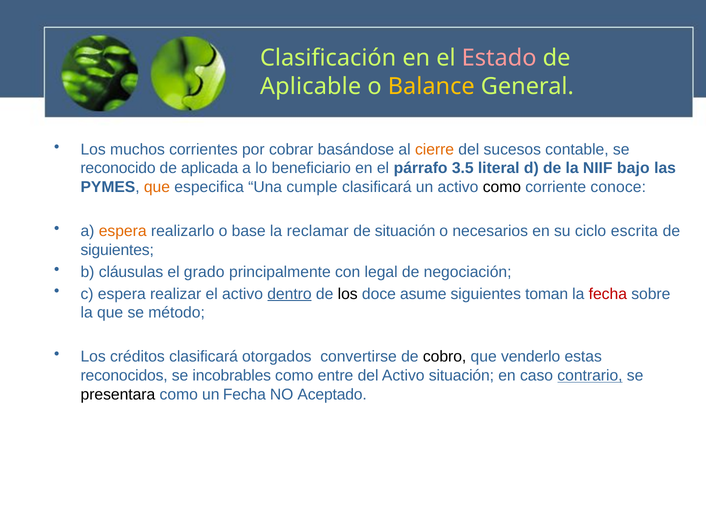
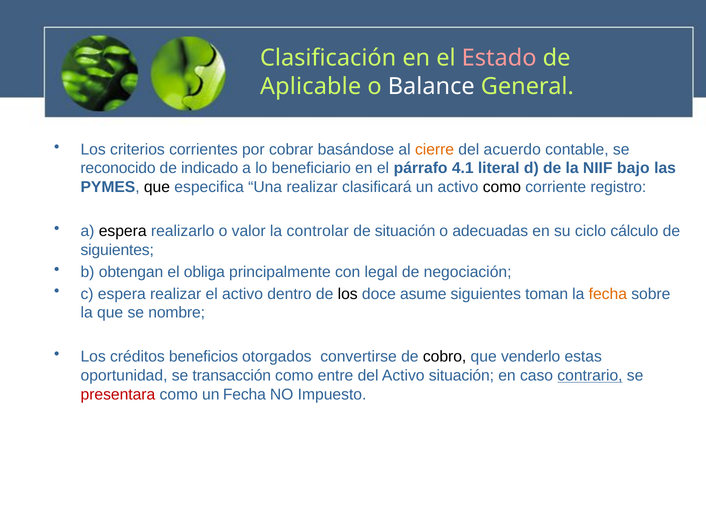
Balance colour: yellow -> white
muchos: muchos -> criterios
sucesos: sucesos -> acuerdo
aplicada: aplicada -> indicado
3.5: 3.5 -> 4.1
que at (157, 187) colour: orange -> black
Una cumple: cumple -> realizar
conoce: conoce -> registro
espera at (123, 231) colour: orange -> black
base: base -> valor
reclamar: reclamar -> controlar
necesarios: necesarios -> adecuadas
escrita: escrita -> cálculo
cláusulas: cláusulas -> obtengan
grado: grado -> obliga
dentro underline: present -> none
fecha at (608, 294) colour: red -> orange
método: método -> nombre
créditos clasificará: clasificará -> beneficios
reconocidos: reconocidos -> oportunidad
incobrables: incobrables -> transacción
presentara colour: black -> red
Aceptado: Aceptado -> Impuesto
